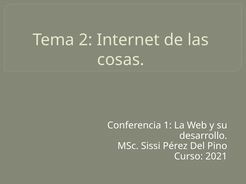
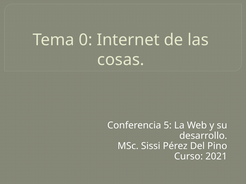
2: 2 -> 0
1: 1 -> 5
